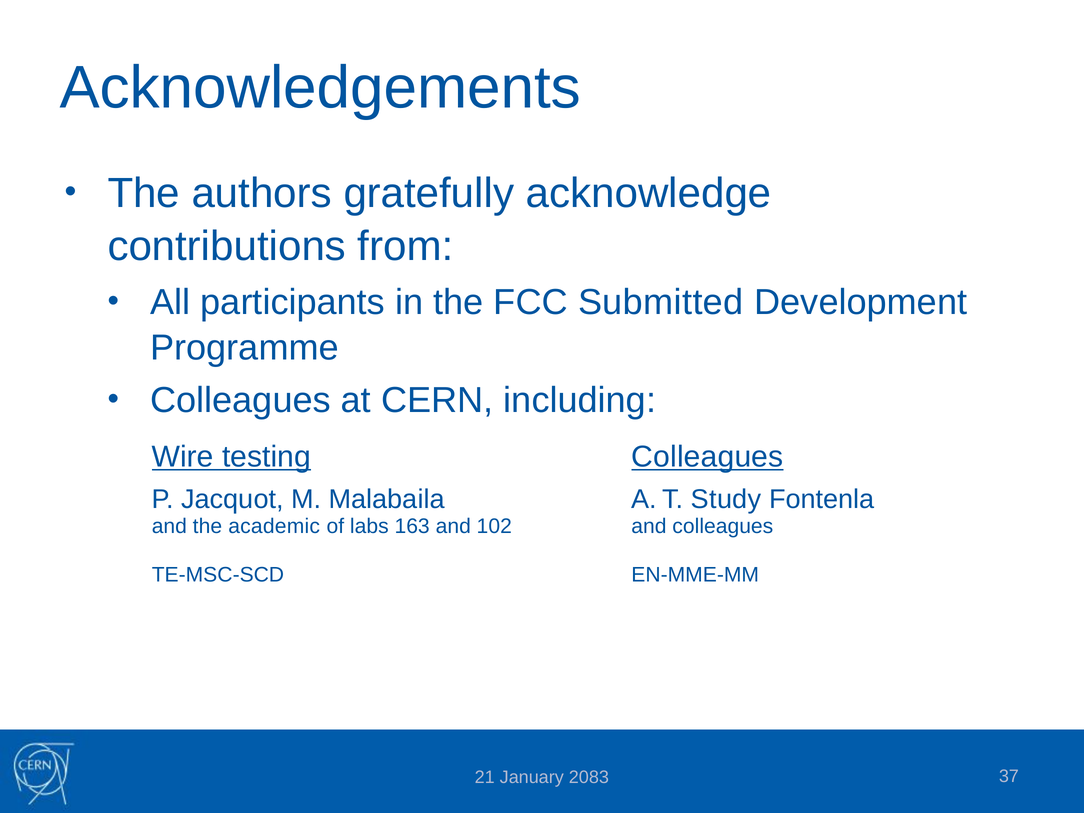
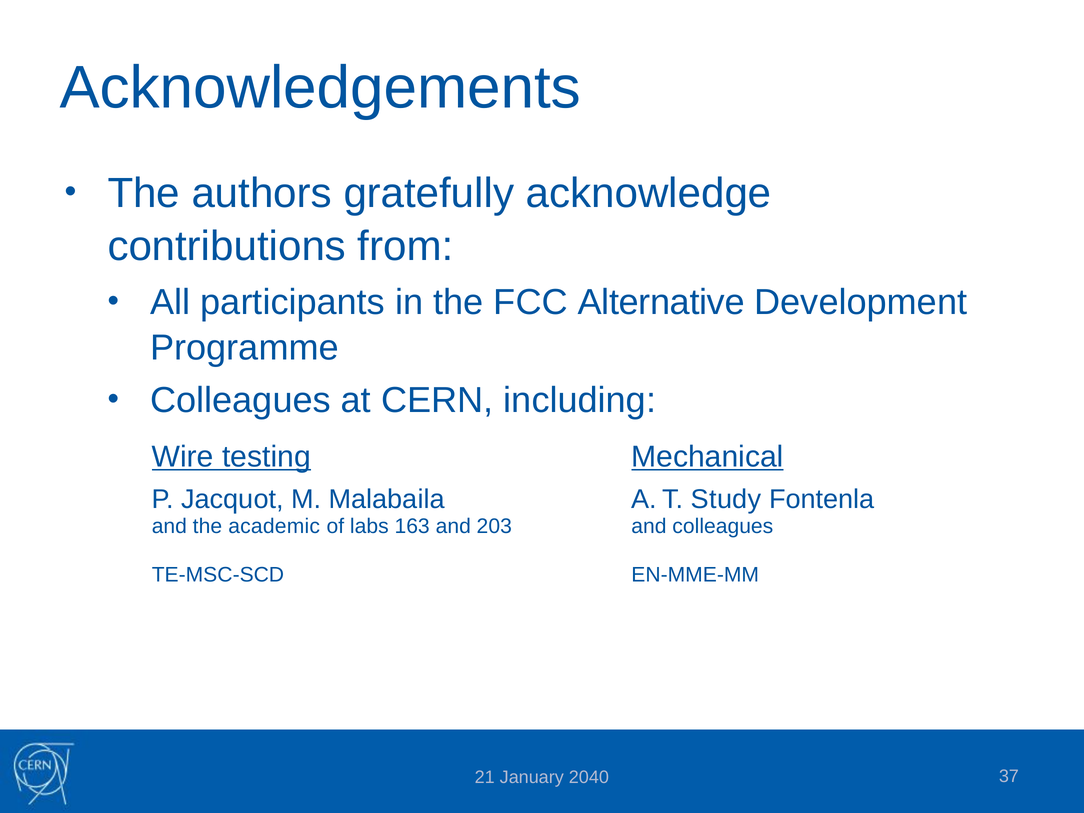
Submitted: Submitted -> Alternative
testing Colleagues: Colleagues -> Mechanical
102: 102 -> 203
2083: 2083 -> 2040
